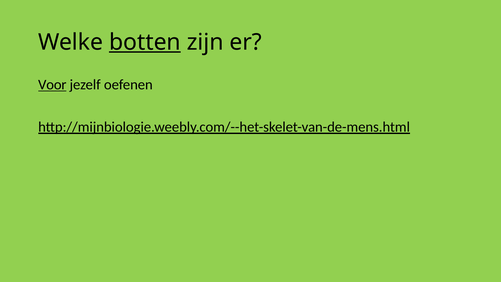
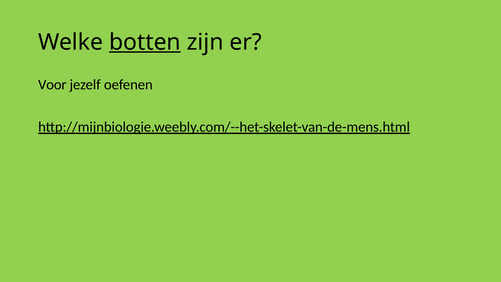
Voor underline: present -> none
